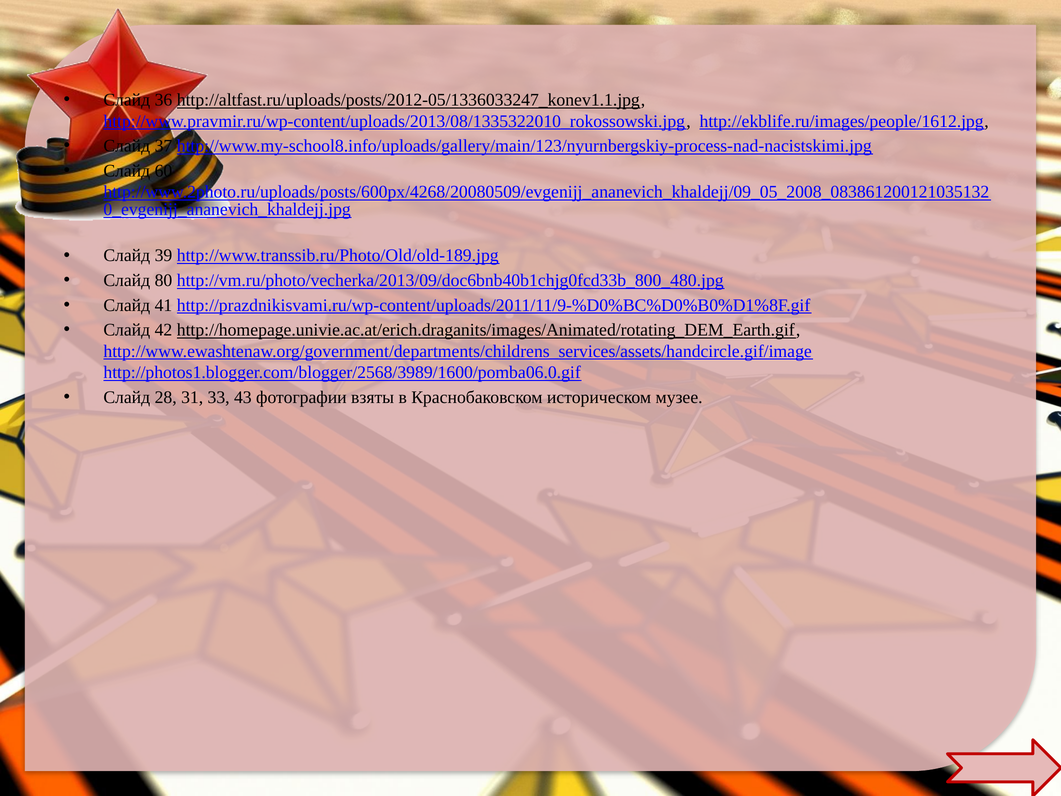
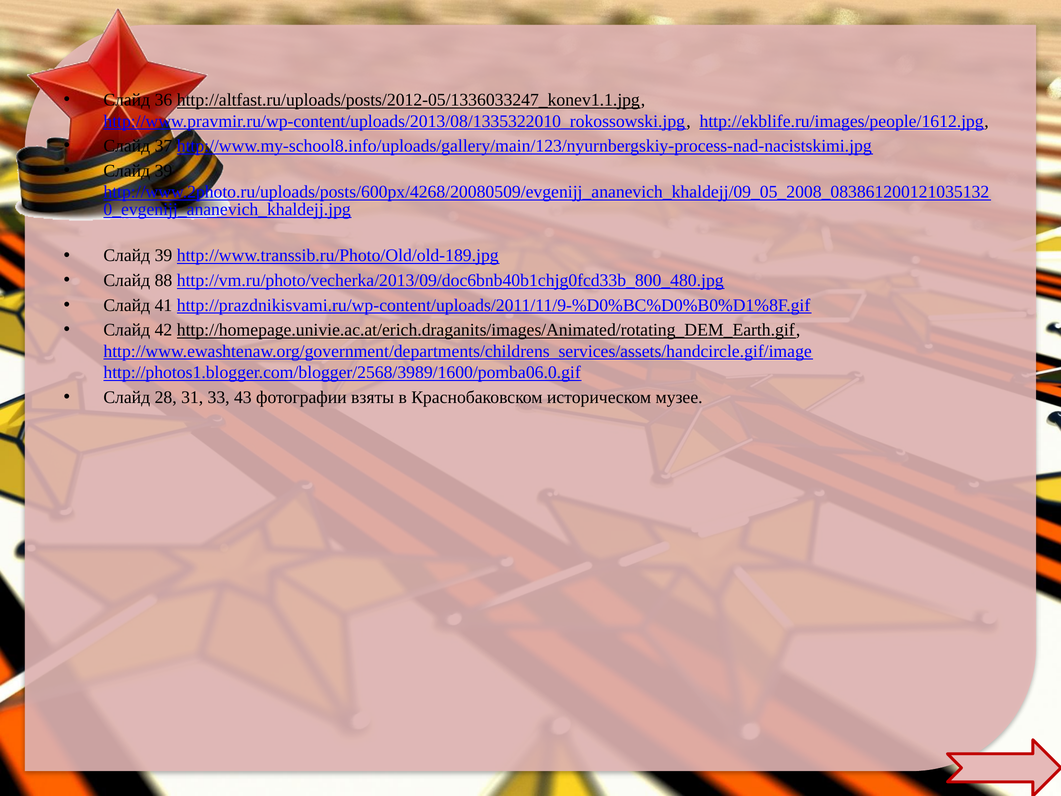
60 at (163, 171): 60 -> 39
80: 80 -> 88
